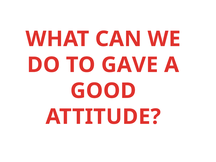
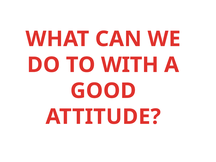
GAVE: GAVE -> WITH
